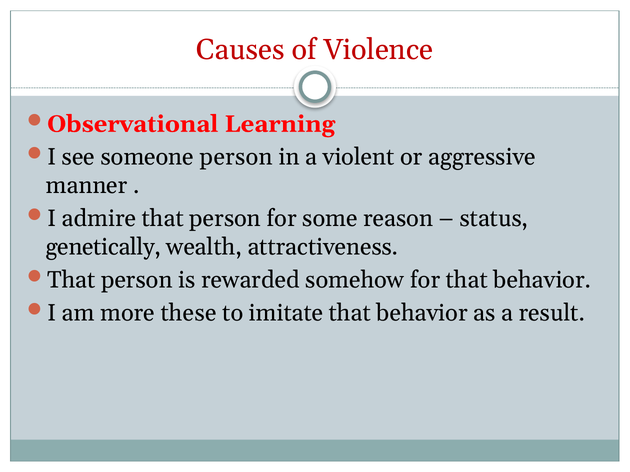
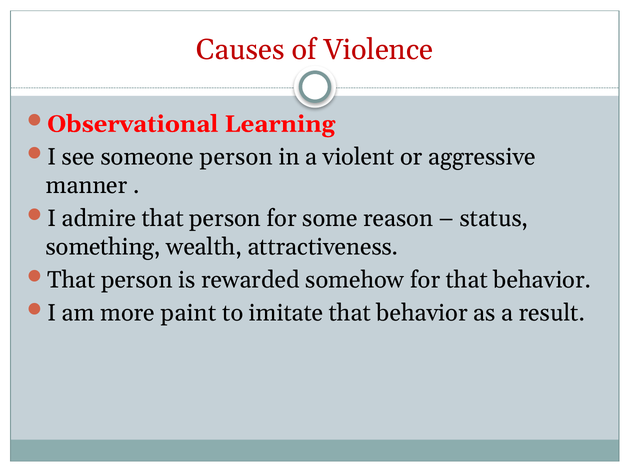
genetically: genetically -> something
these: these -> paint
